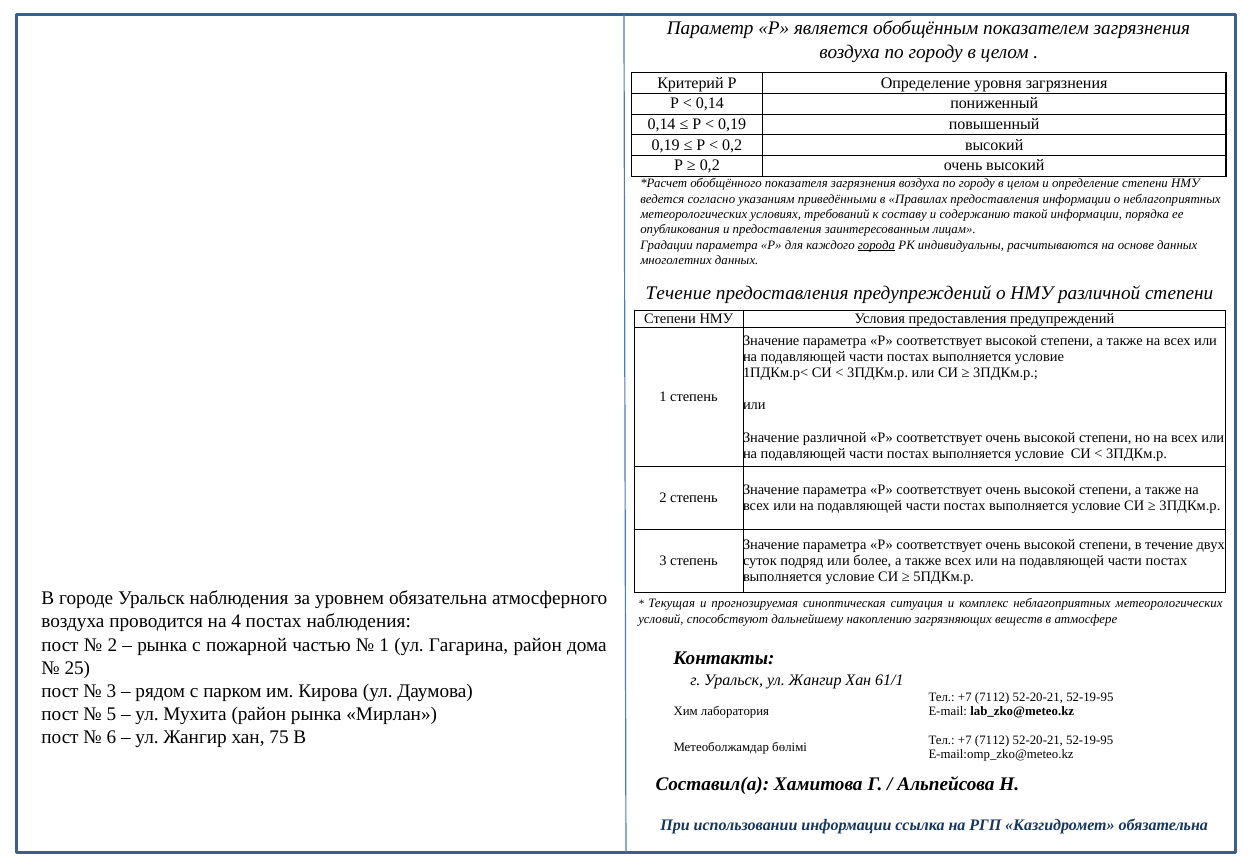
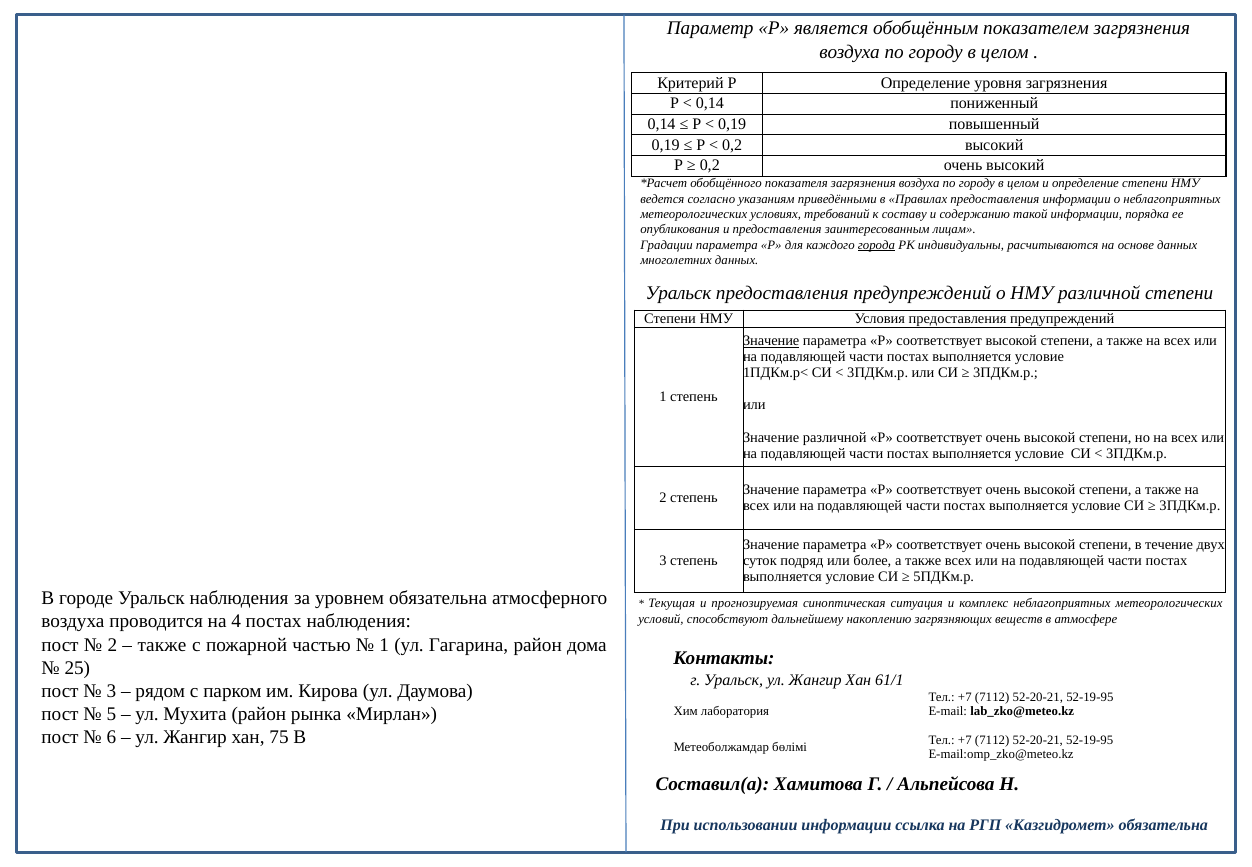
Течение at (678, 293): Течение -> Уральск
Значение at (771, 341) underline: none -> present
рынка at (162, 645): рынка -> также
